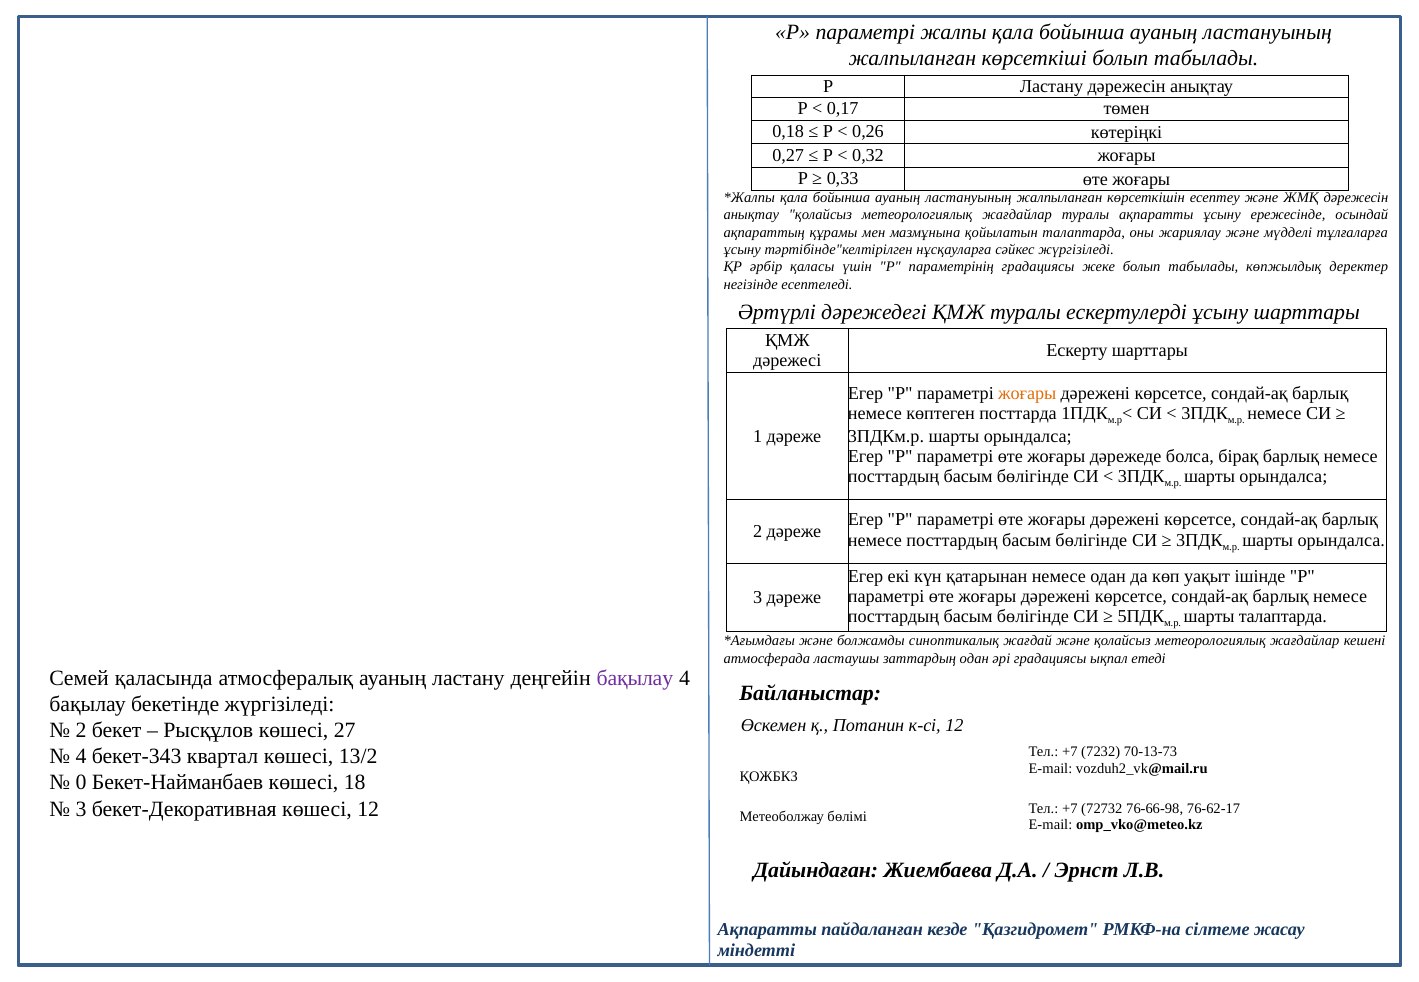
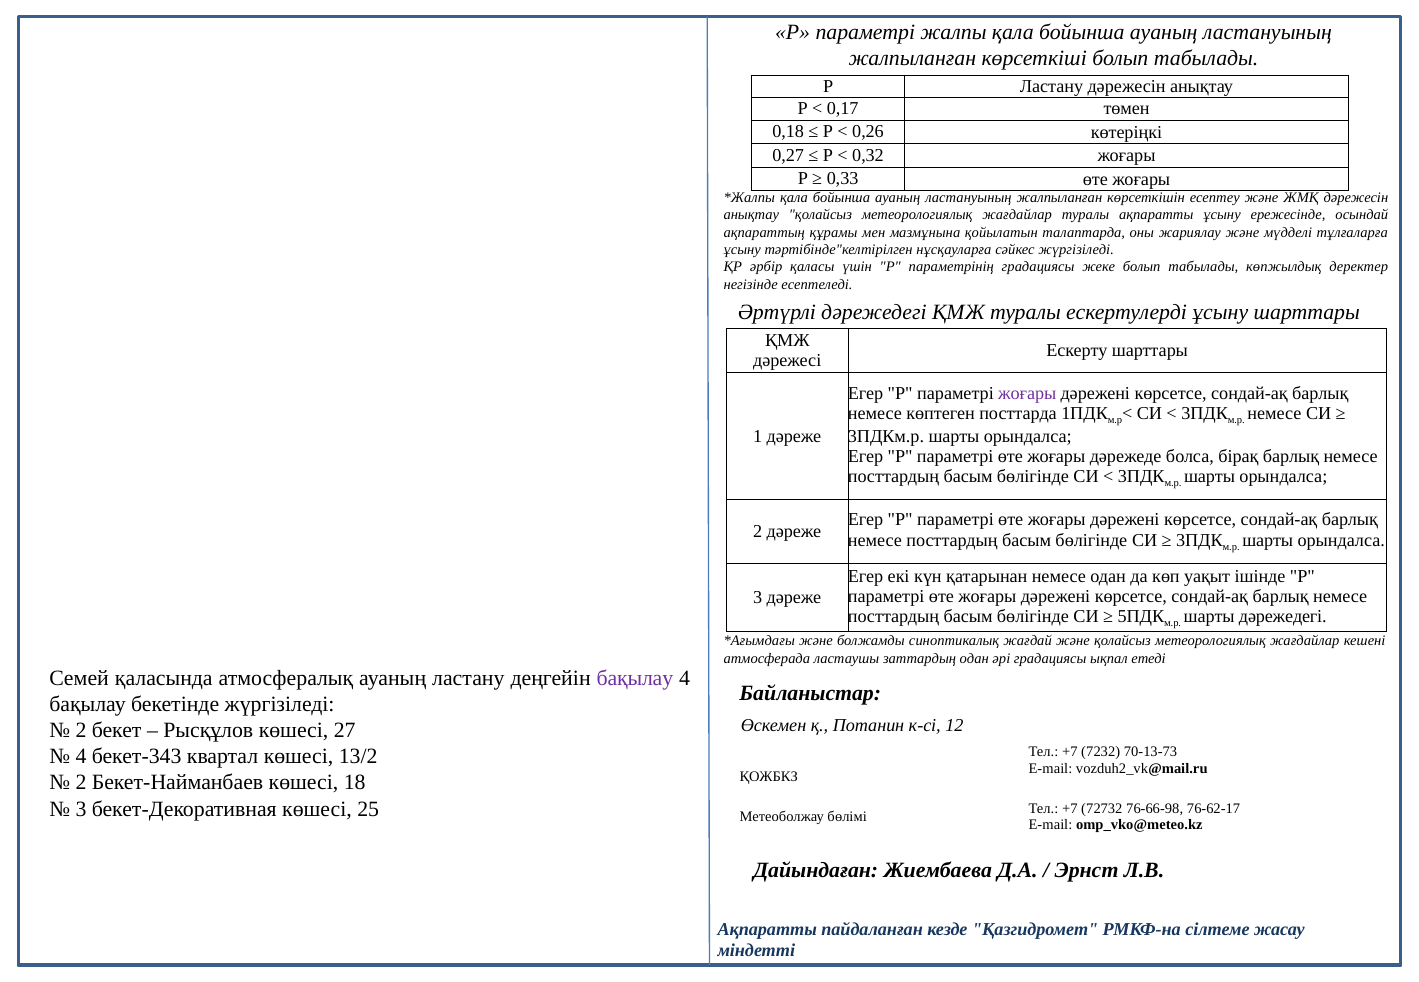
жоғары at (1027, 393) colour: orange -> purple
шарты талаптарда: талаптарда -> дәрежедегі
0 at (81, 783): 0 -> 2
көшесі 12: 12 -> 25
